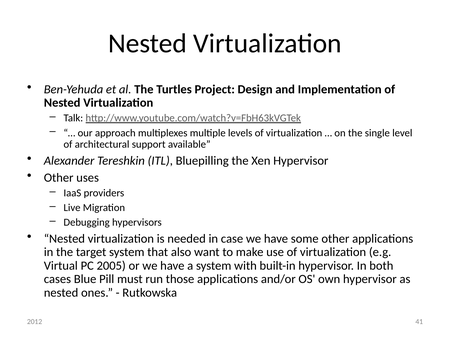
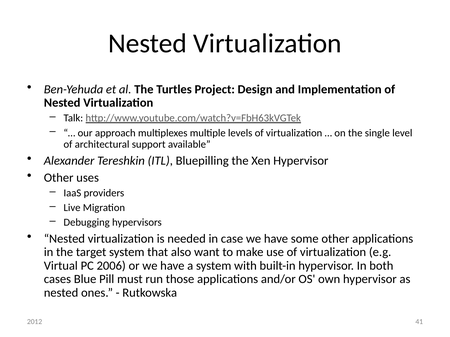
2005: 2005 -> 2006
